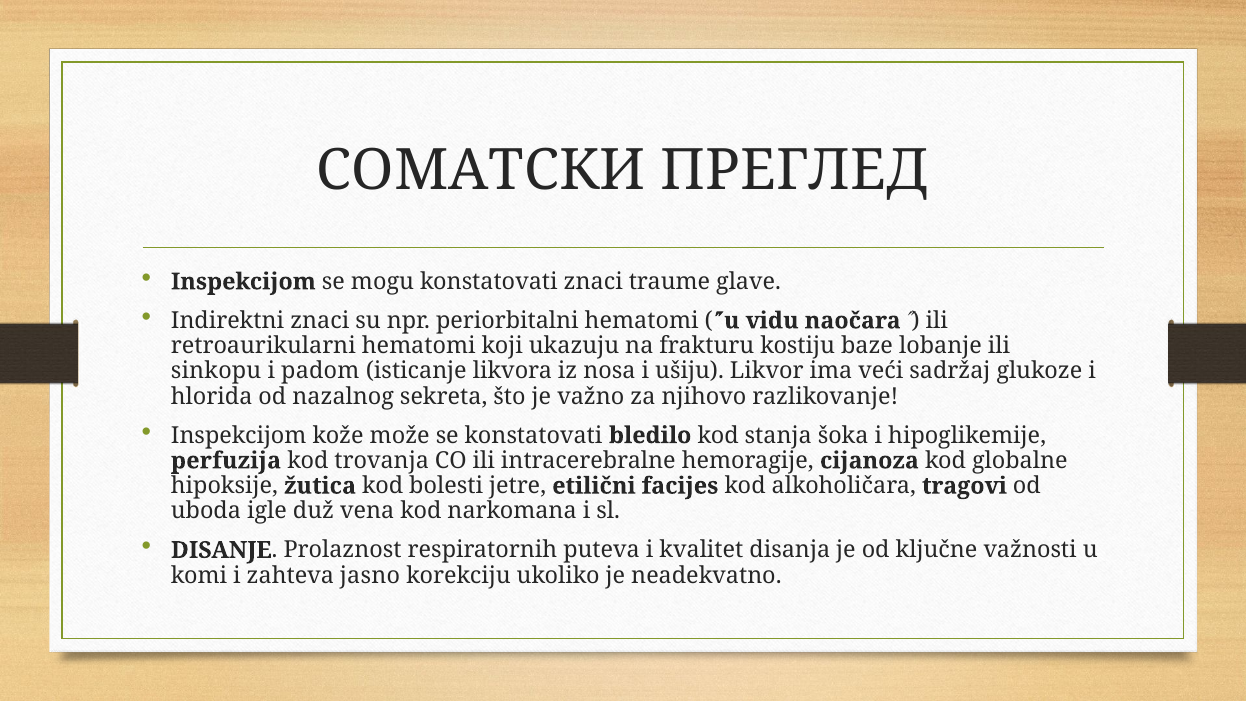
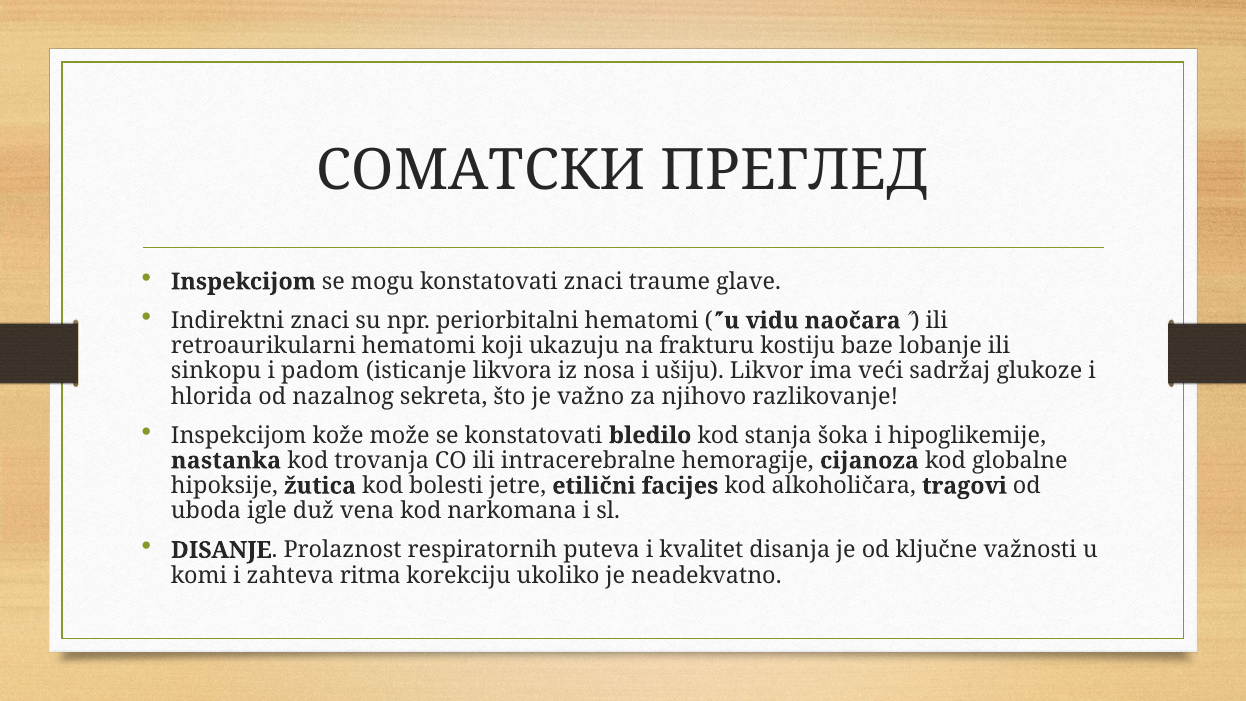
perfuzija: perfuzija -> nastanka
jasno: jasno -> ritma
